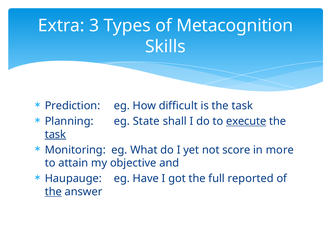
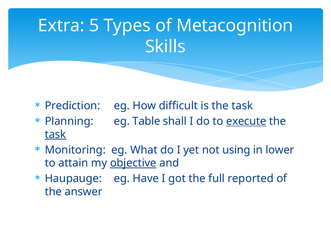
3: 3 -> 5
State: State -> Table
score: score -> using
more: more -> lower
objective underline: none -> present
the at (53, 192) underline: present -> none
